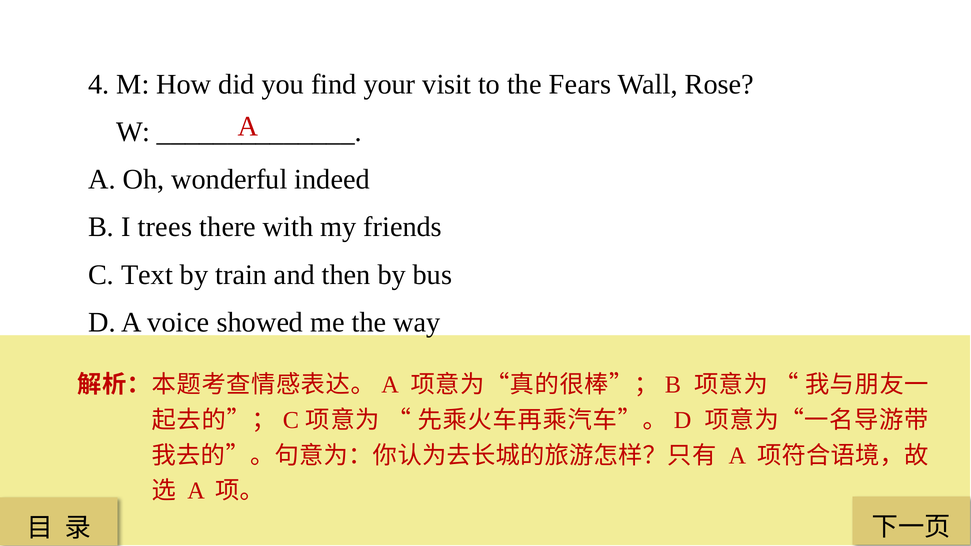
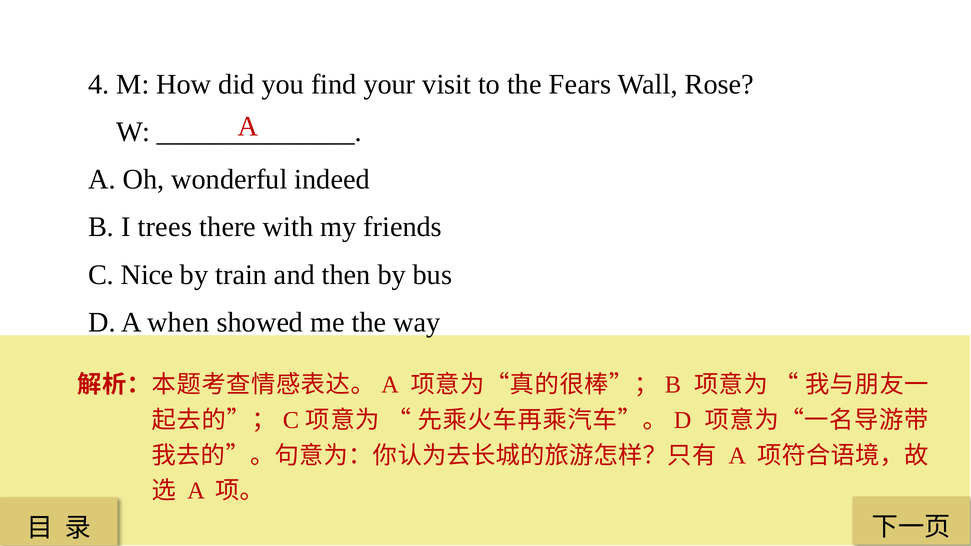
Text: Text -> Nice
voice: voice -> when
